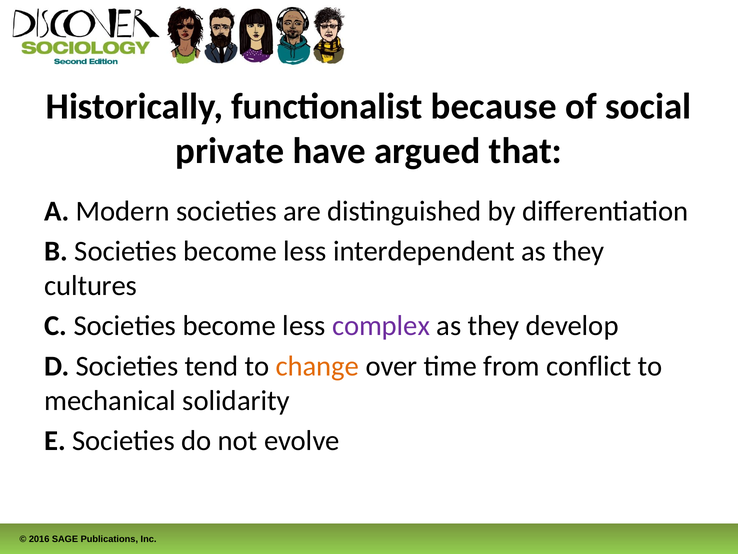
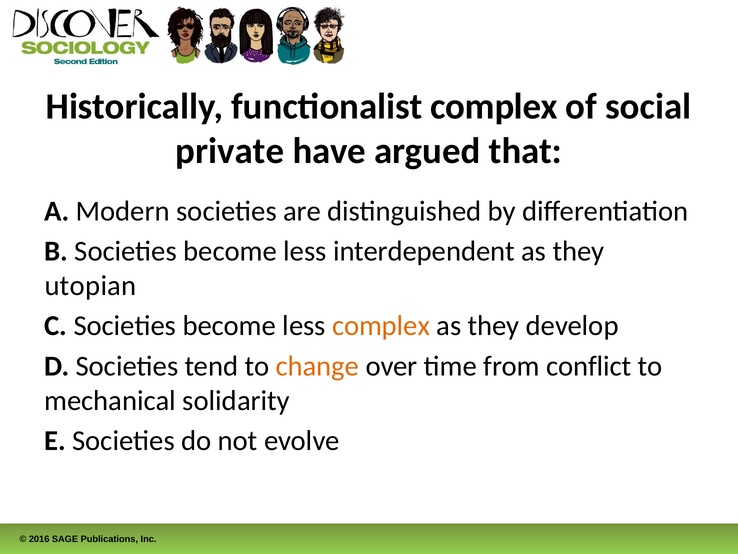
functionalist because: because -> complex
cultures: cultures -> utopian
complex at (381, 326) colour: purple -> orange
